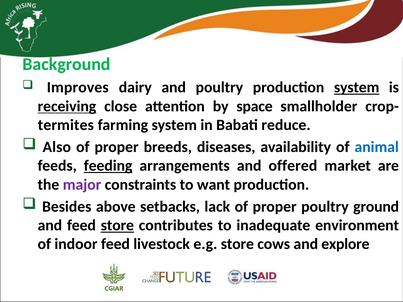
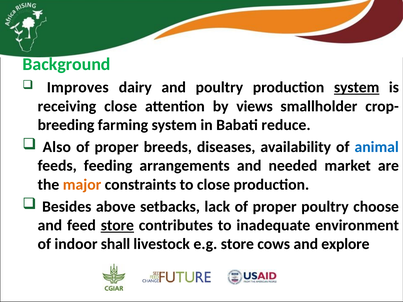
receiving underline: present -> none
space: space -> views
termites: termites -> breeding
feeding underline: present -> none
offered: offered -> needed
major colour: purple -> orange
to want: want -> close
ground: ground -> choose
indoor feed: feed -> shall
